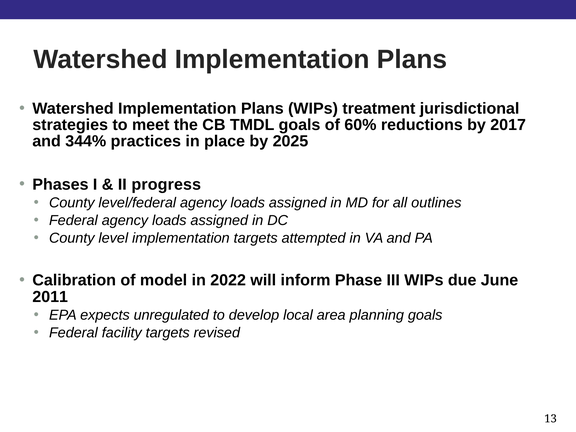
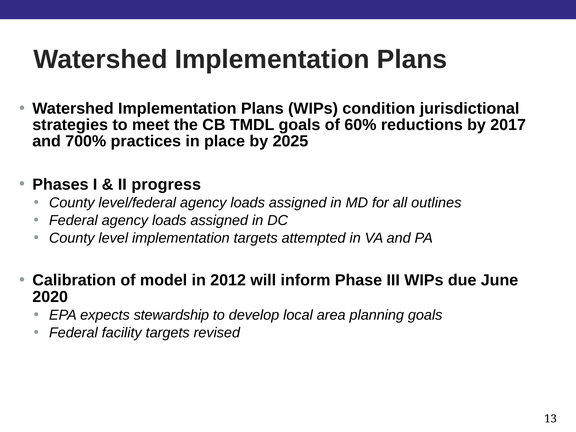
treatment: treatment -> condition
344%: 344% -> 700%
2022: 2022 -> 2012
2011: 2011 -> 2020
unregulated: unregulated -> stewardship
